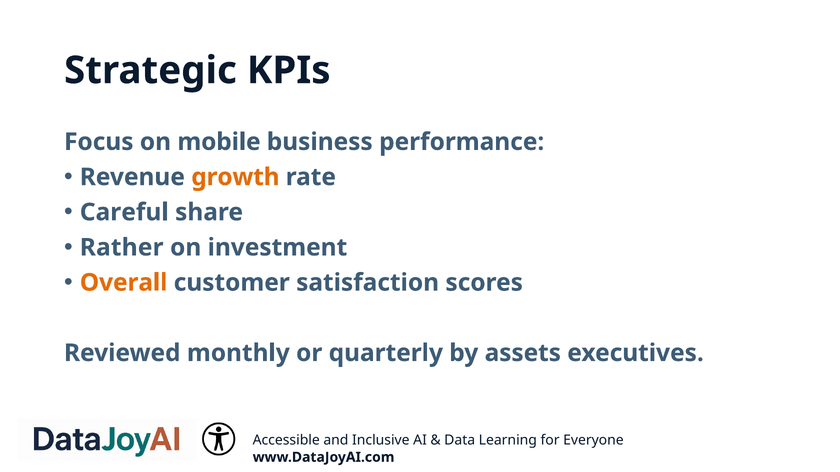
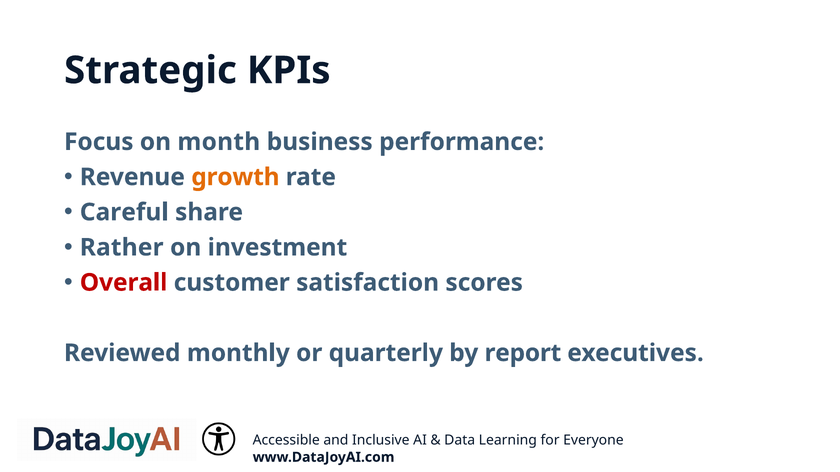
mobile: mobile -> month
Overall colour: orange -> red
assets: assets -> report
